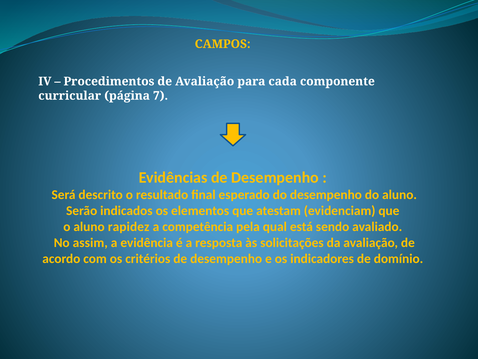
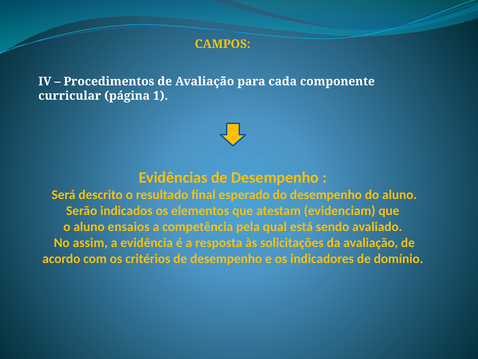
7: 7 -> 1
rapidez: rapidez -> ensaios
